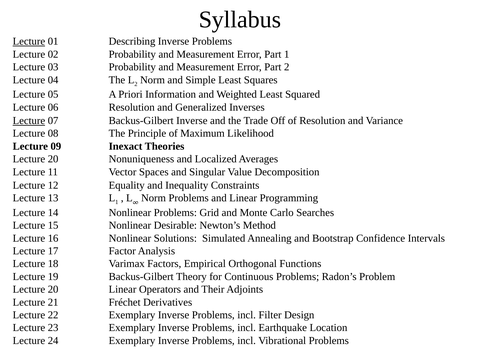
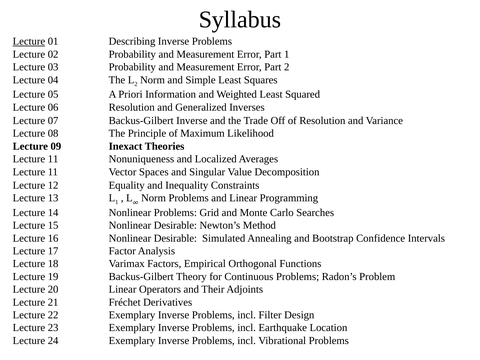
Lecture at (29, 121) underline: present -> none
20 at (53, 159): 20 -> 11
16 Nonlinear Solutions: Solutions -> Desirable
